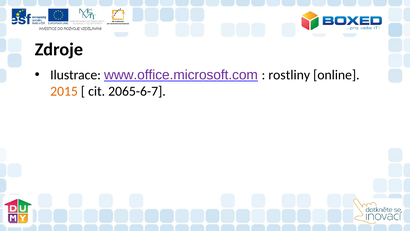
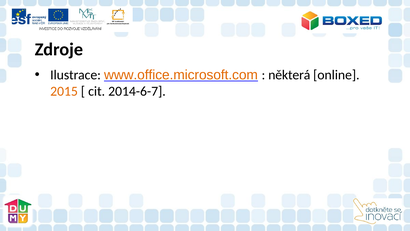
www.office.microsoft.com colour: purple -> orange
rostliny: rostliny -> některá
2065-6-7: 2065-6-7 -> 2014-6-7
